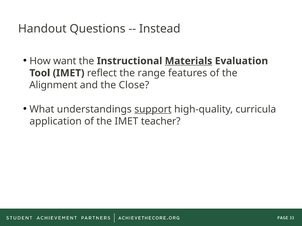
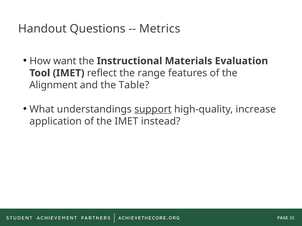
Instead: Instead -> Metrics
Materials underline: present -> none
Close: Close -> Table
curricula: curricula -> increase
teacher: teacher -> instead
